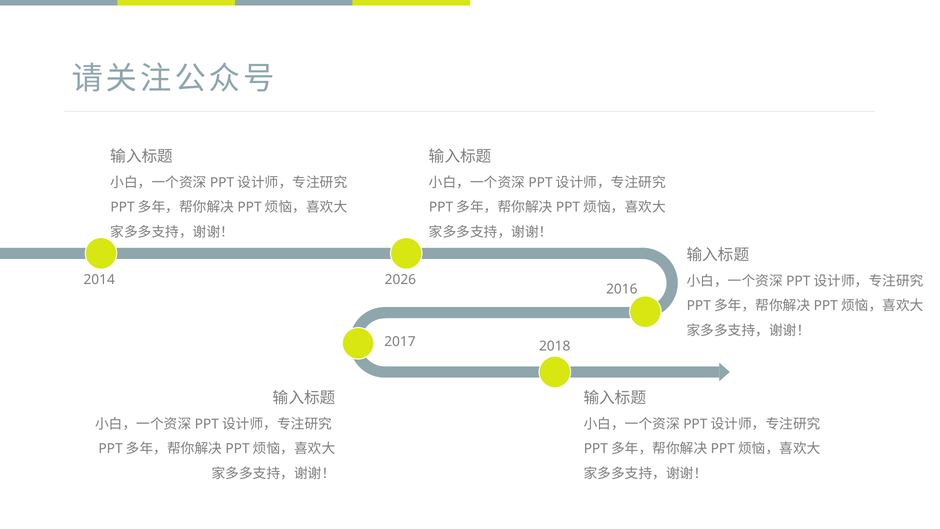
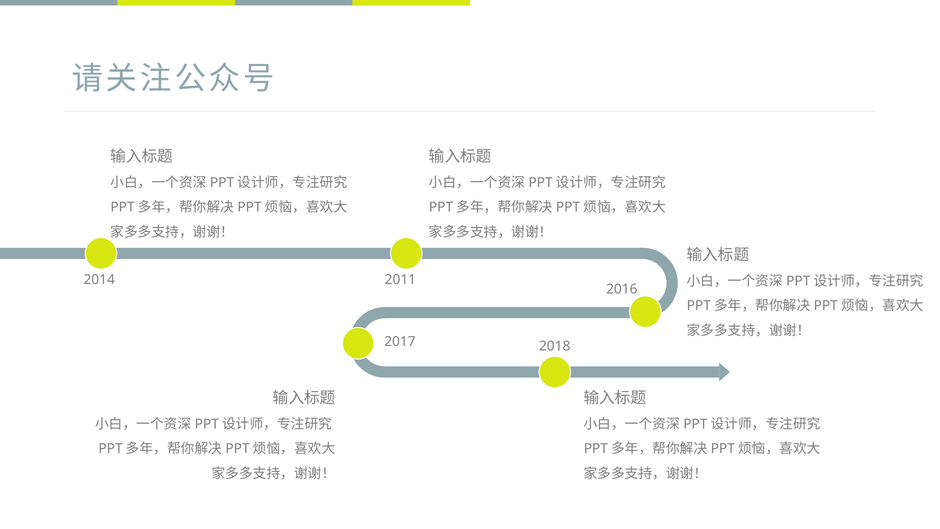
2026: 2026 -> 2011
